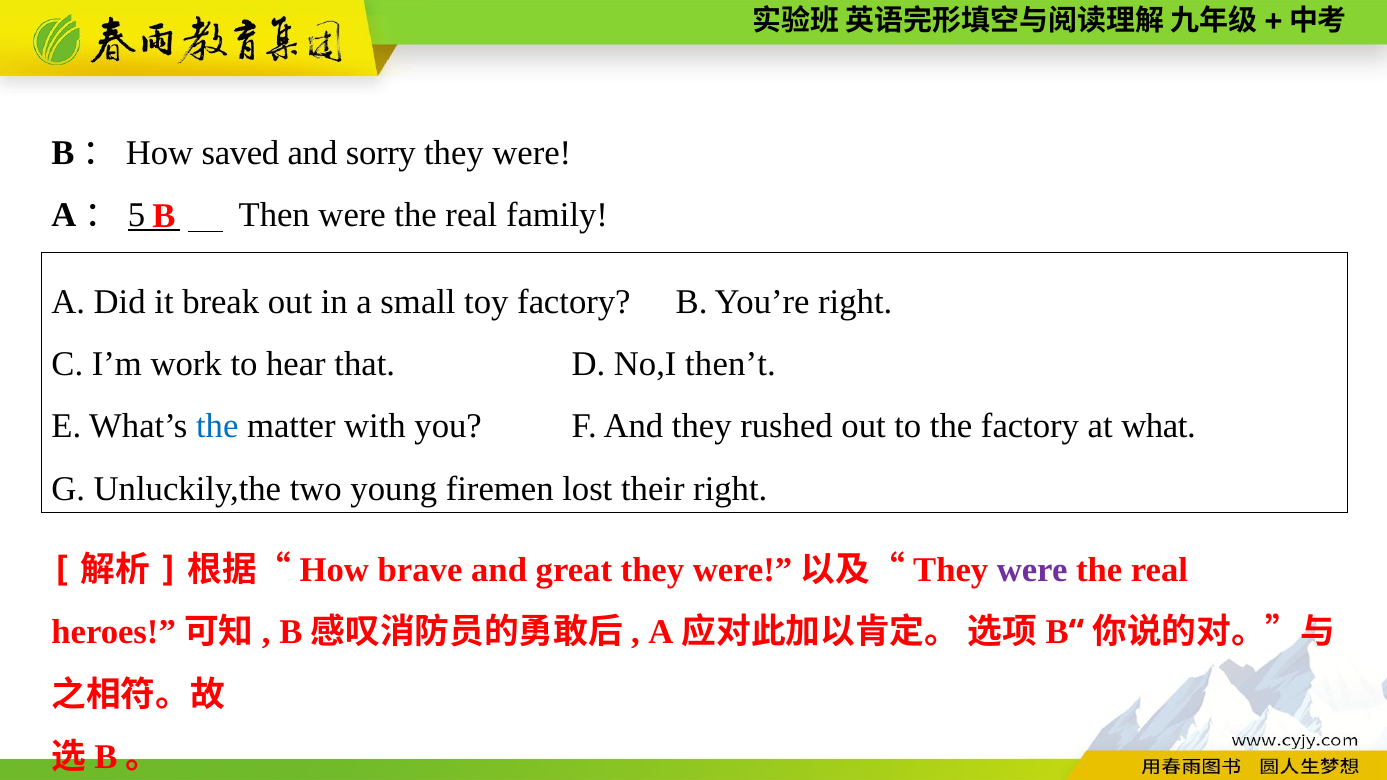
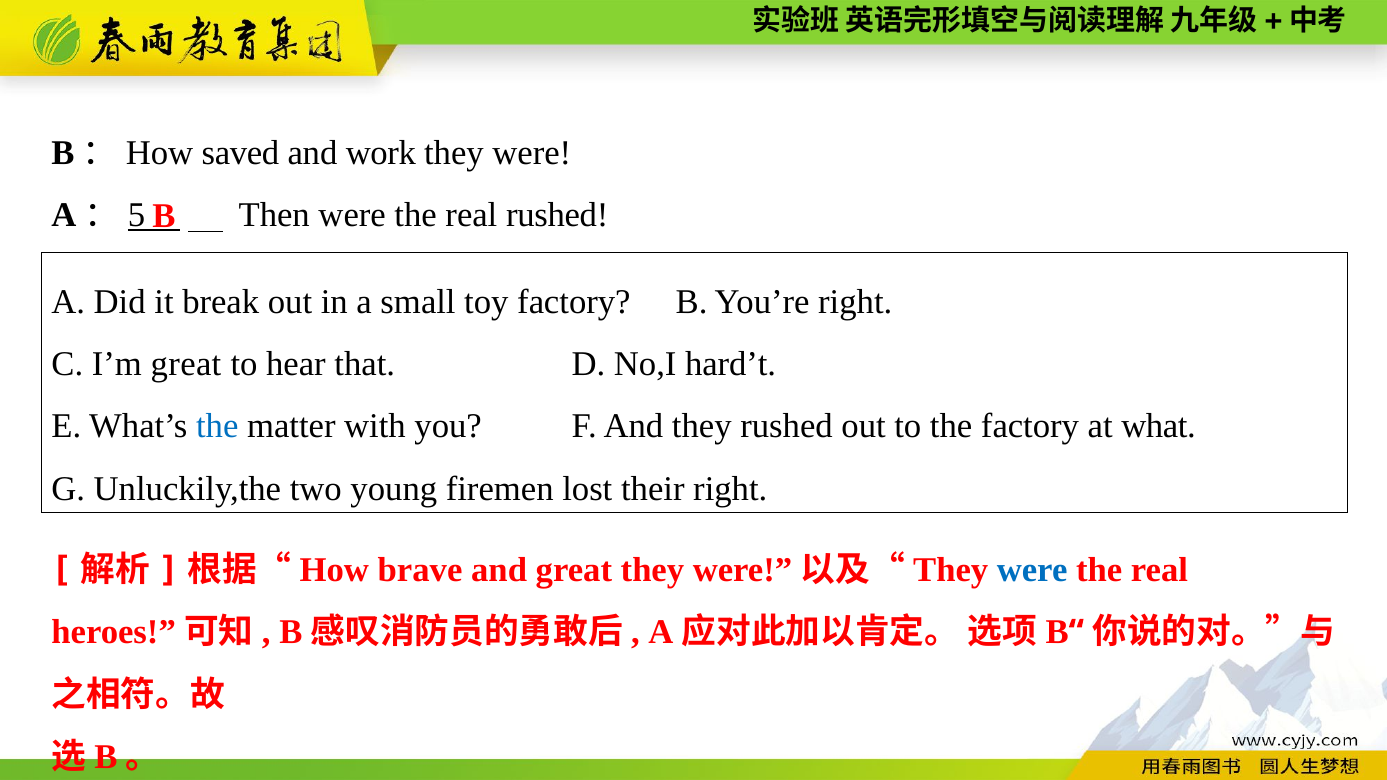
sorry: sorry -> work
real family: family -> rushed
I’m work: work -> great
then’t: then’t -> hard’t
were at (1032, 570) colour: purple -> blue
